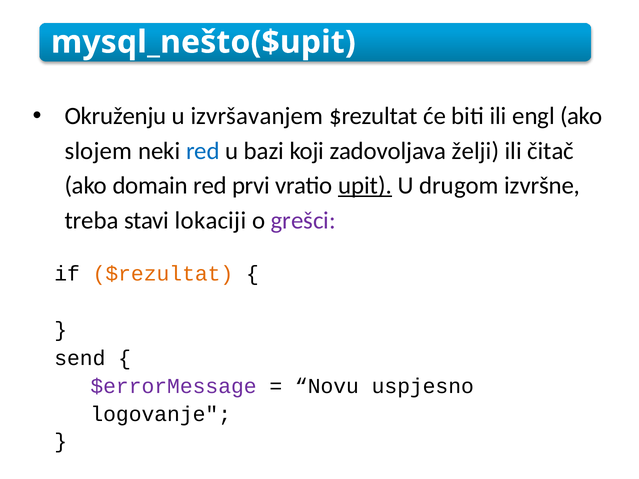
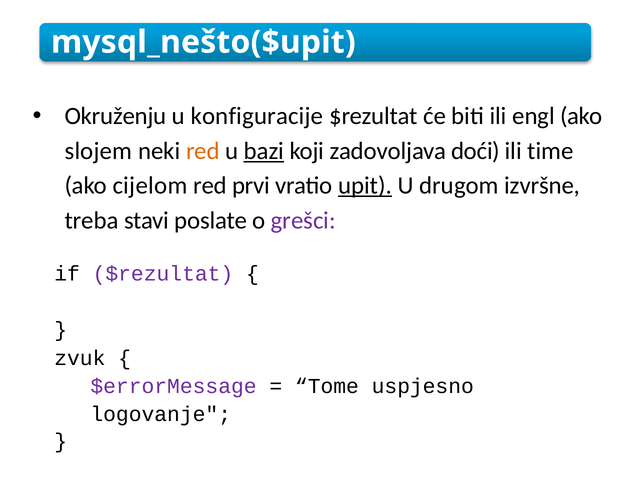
izvršavanjem: izvršavanjem -> konfiguracije
red at (203, 151) colour: blue -> orange
bazi underline: none -> present
želji: želji -> doći
čitač: čitač -> time
domain: domain -> cijelom
lokaciji: lokaciji -> poslate
$rezultat at (163, 274) colour: orange -> purple
send: send -> zvuk
Novu: Novu -> Tome
